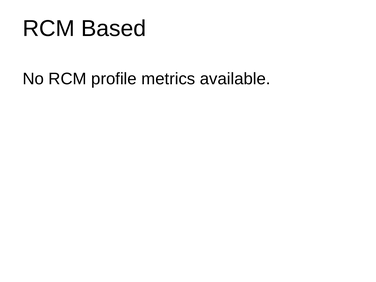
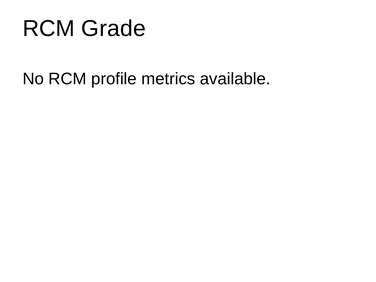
Based: Based -> Grade
